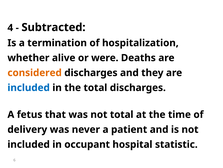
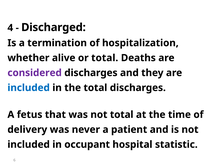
Subtracted: Subtracted -> Discharged
or were: were -> total
considered colour: orange -> purple
